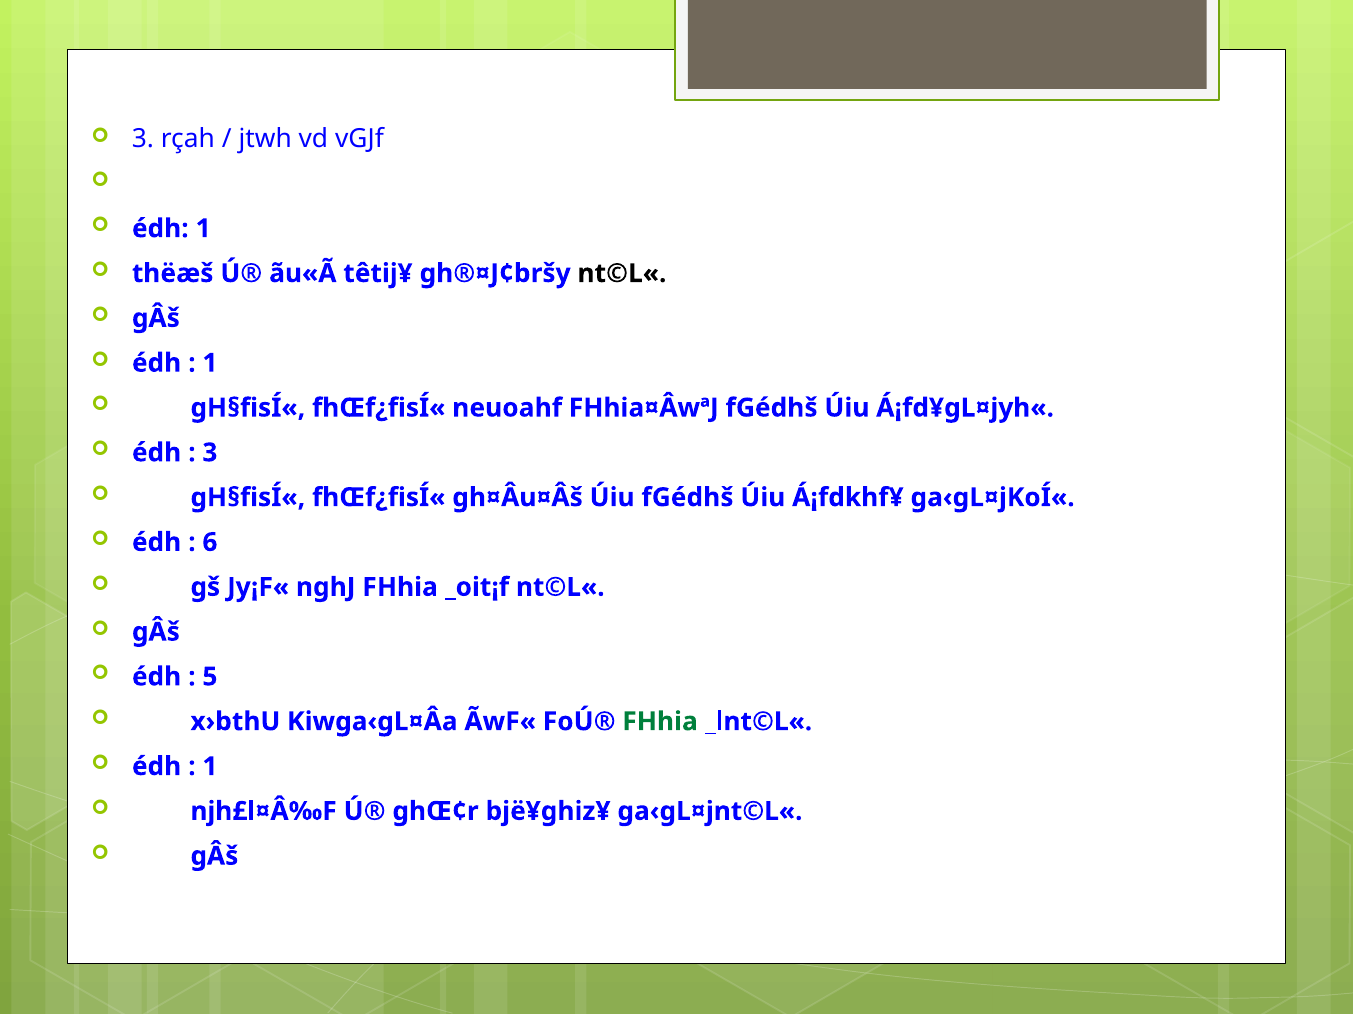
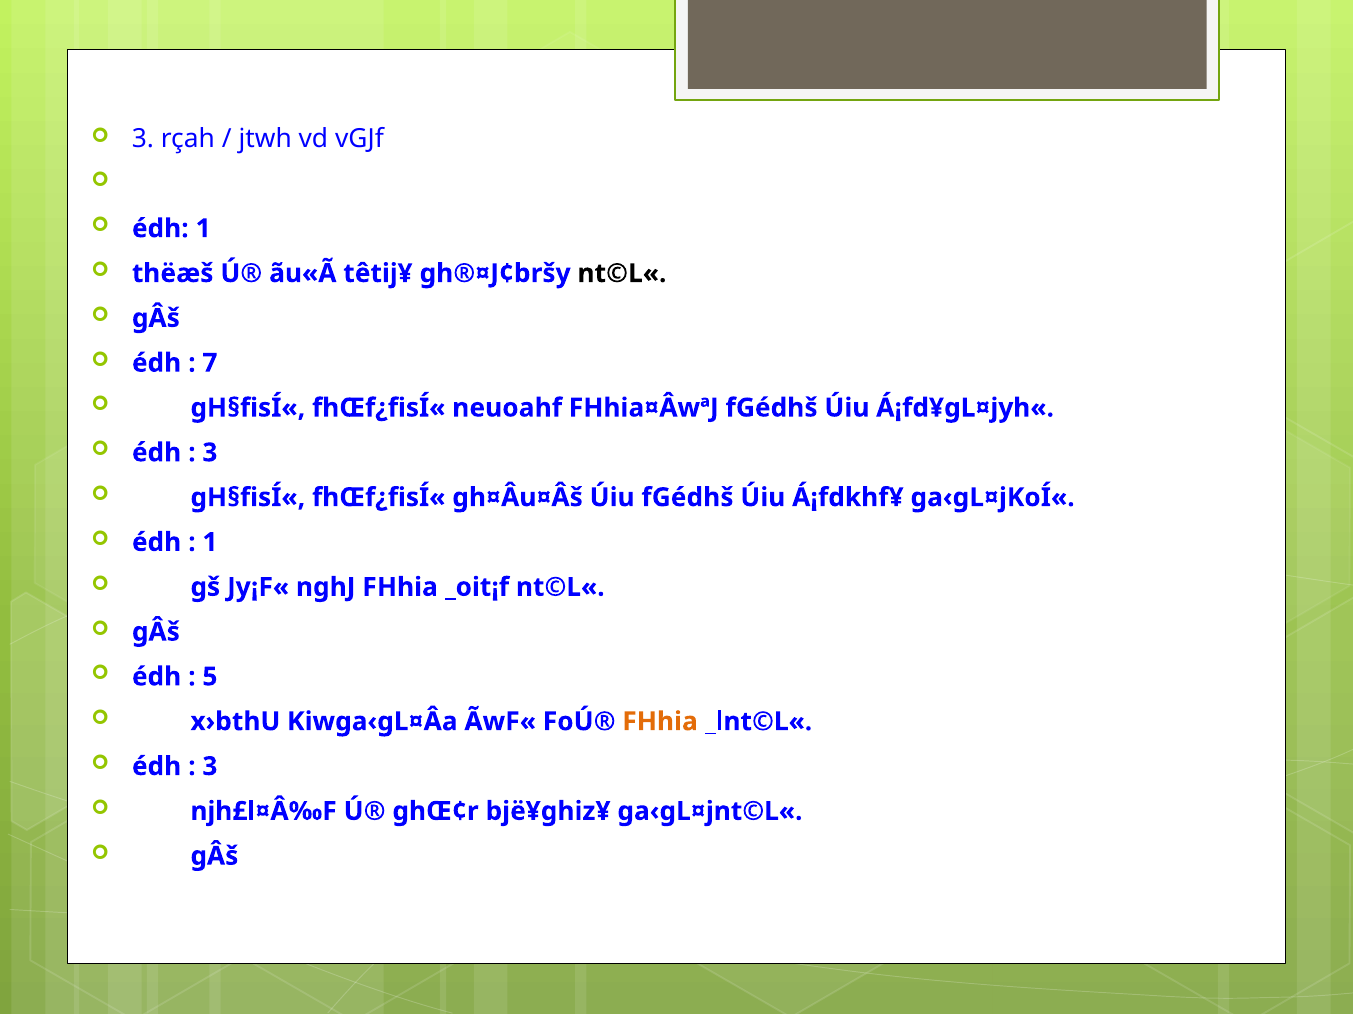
1 at (210, 363): 1 -> 7
6 at (210, 543): 6 -> 1
FHhia at (660, 722) colour: green -> orange
1 at (210, 767): 1 -> 3
